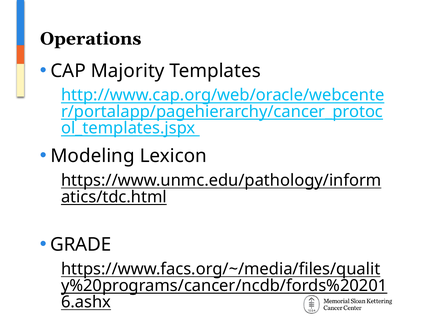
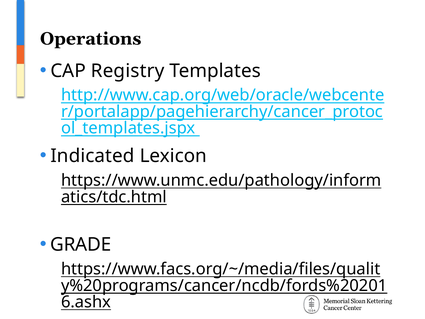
Majority: Majority -> Registry
Modeling: Modeling -> Indicated
